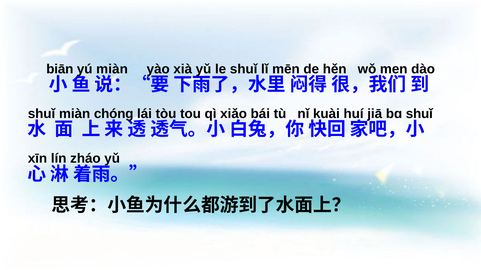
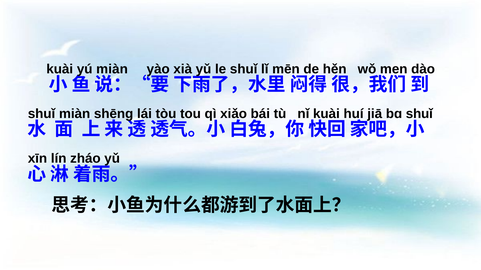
biān at (60, 69): biān -> kuài
chónɡ: chónɡ -> shēnɡ
